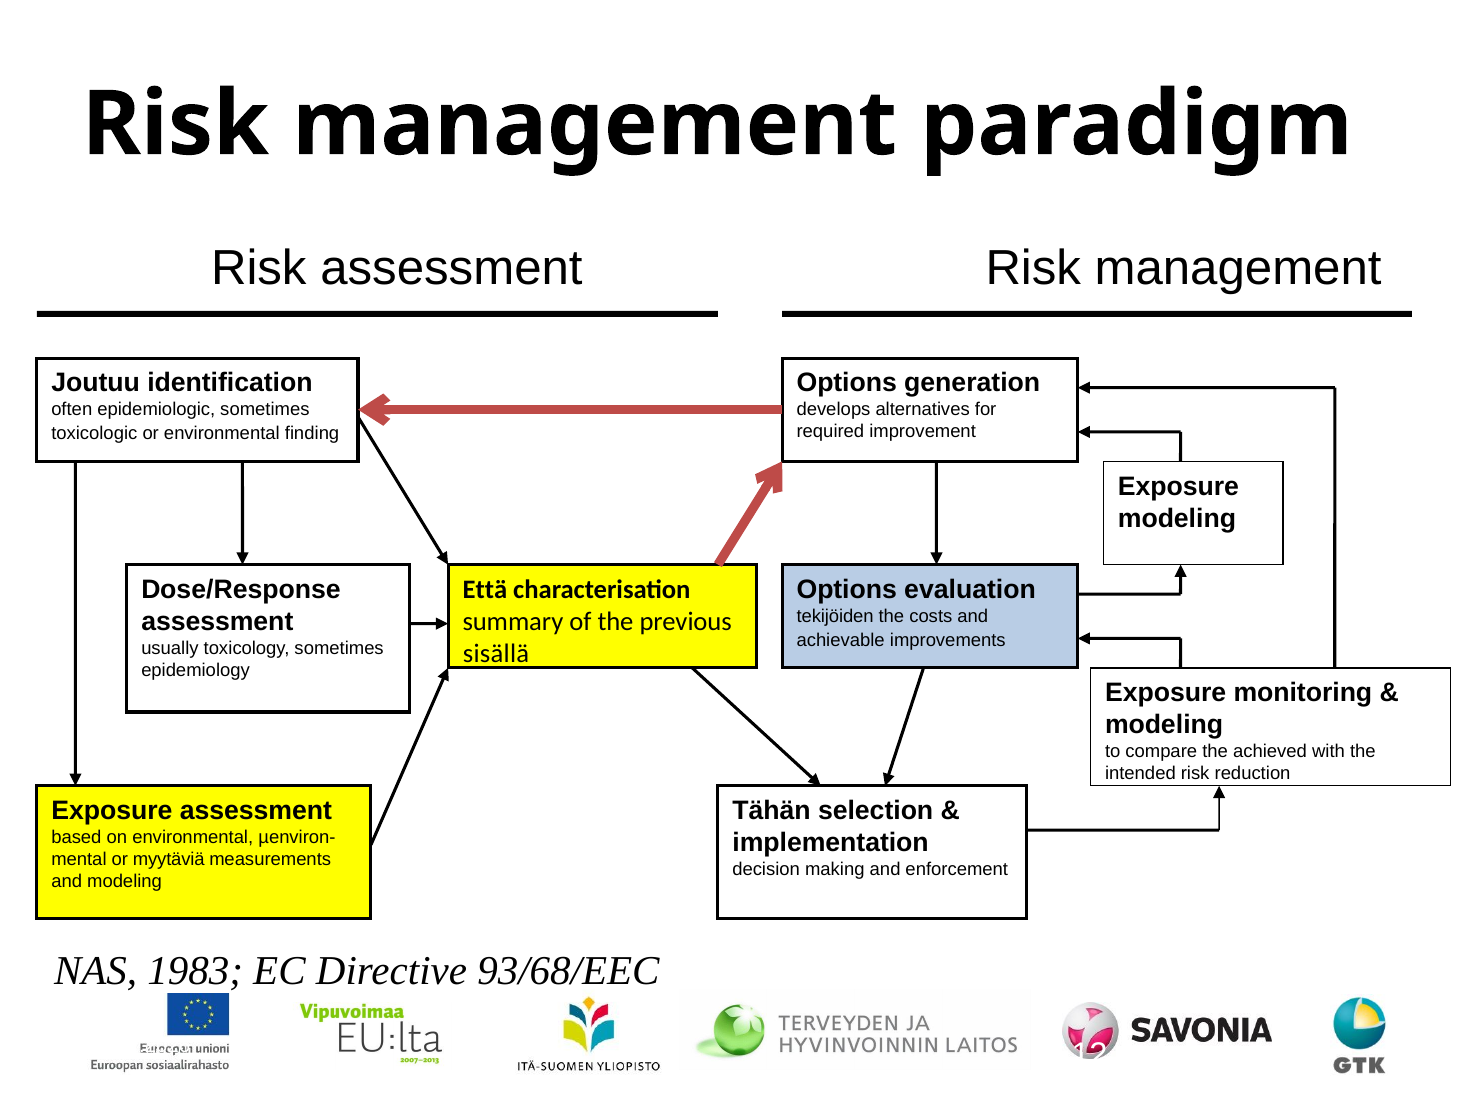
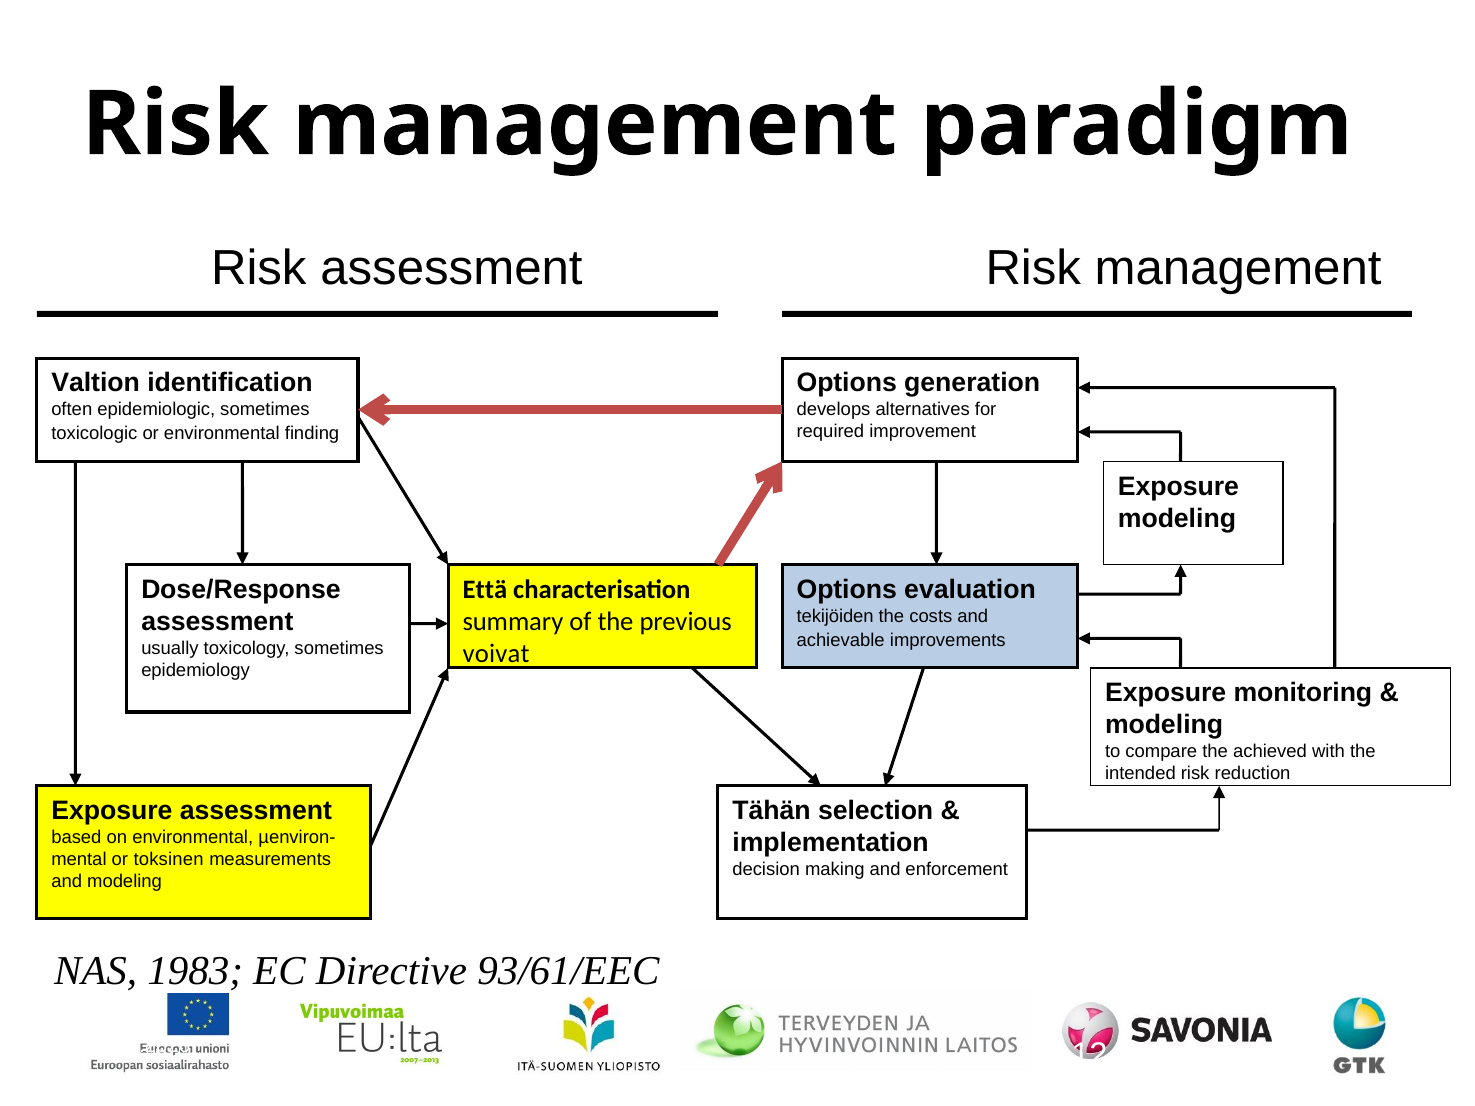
Joutuu: Joutuu -> Valtion
sisällä: sisällä -> voivat
myytäviä: myytäviä -> toksinen
93/68/EEC: 93/68/EEC -> 93/61/EEC
